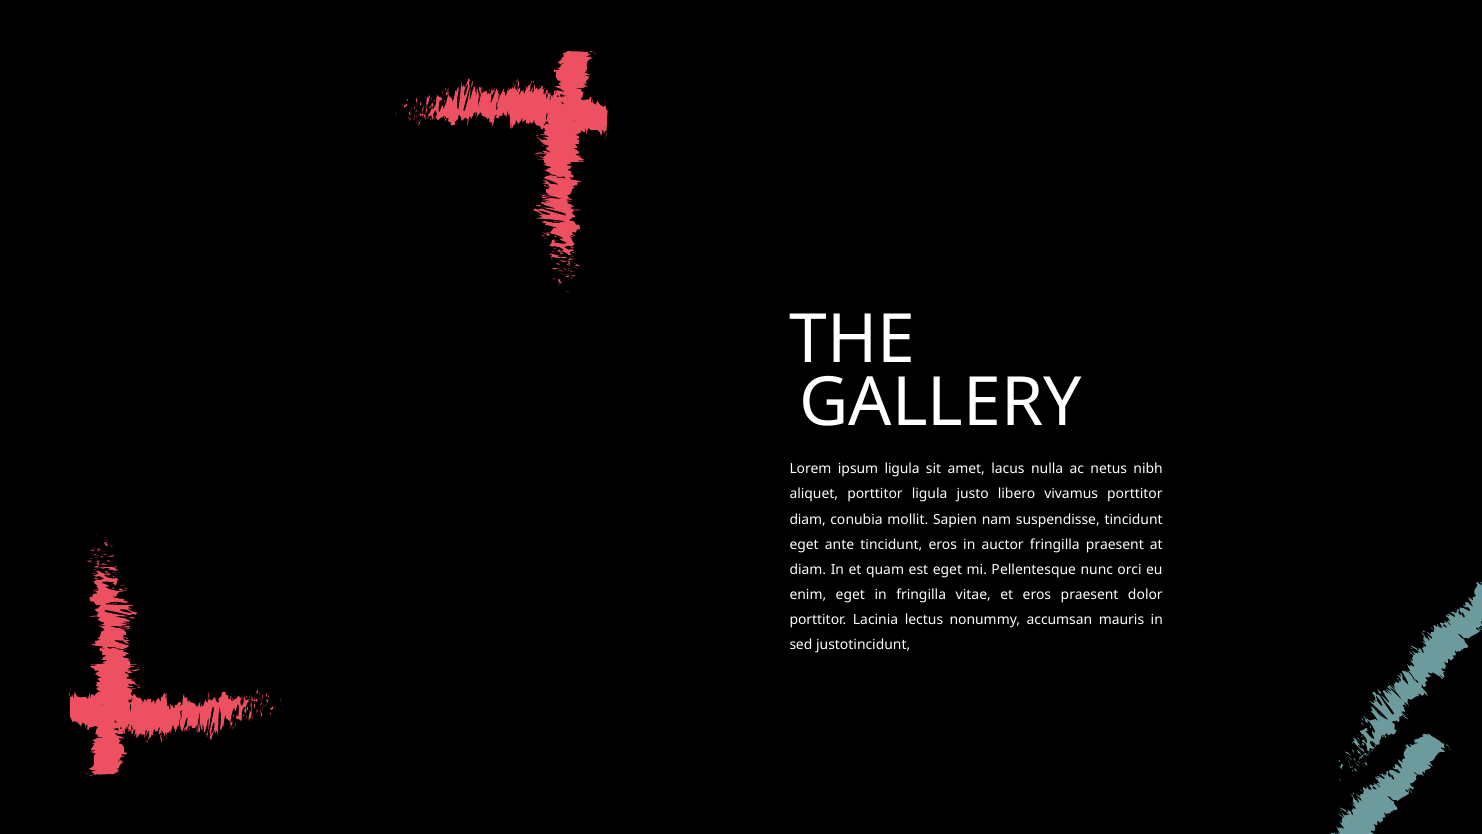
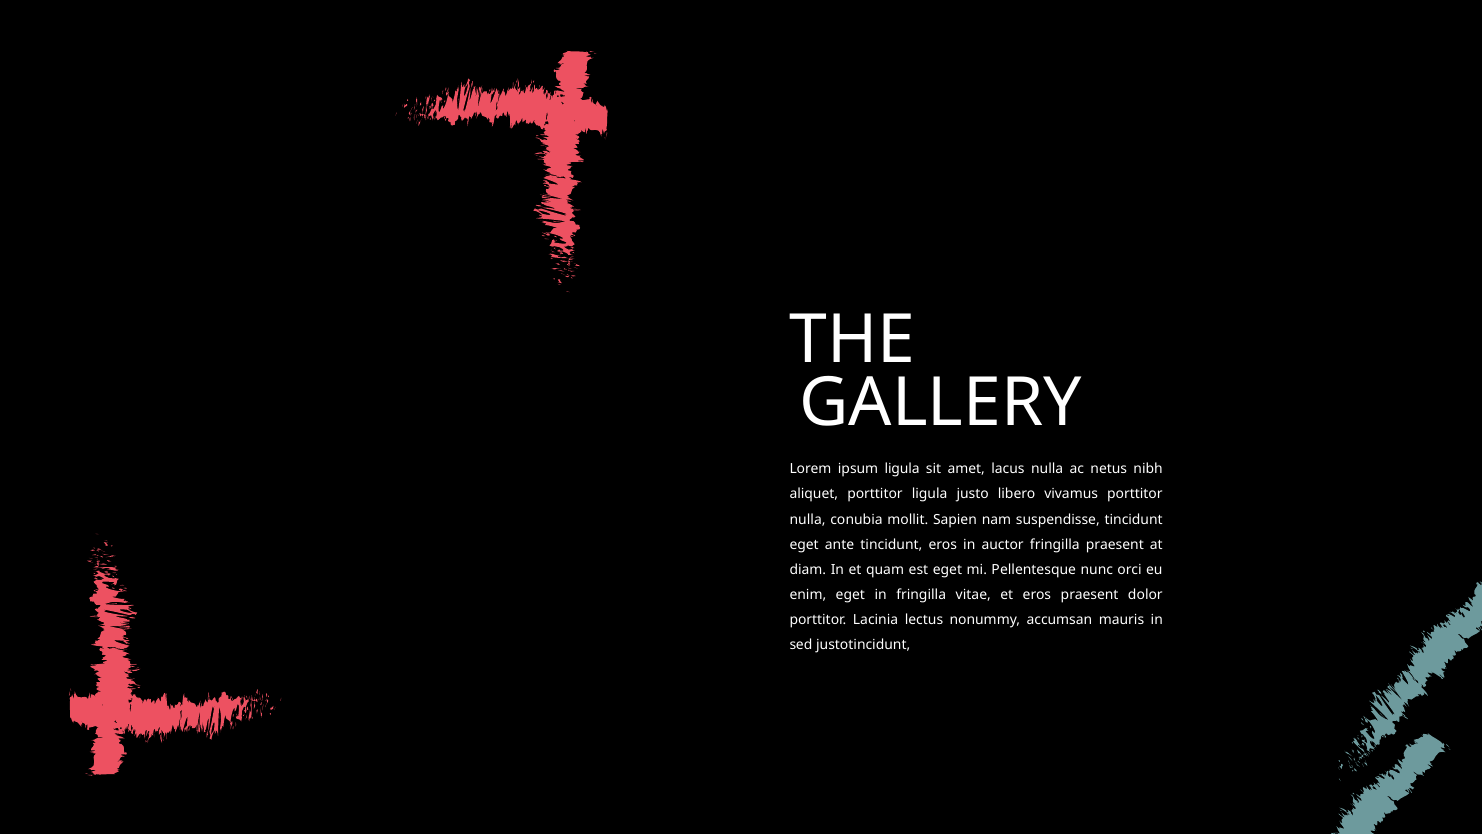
diam at (808, 519): diam -> nulla
